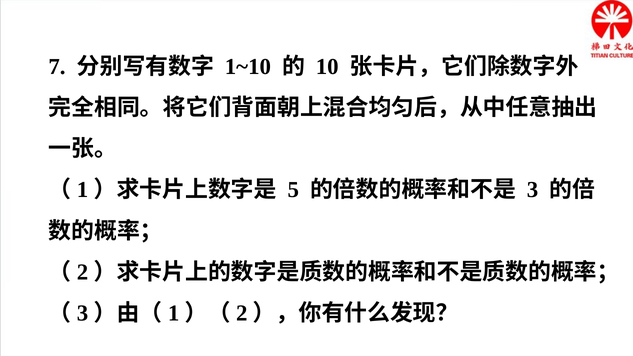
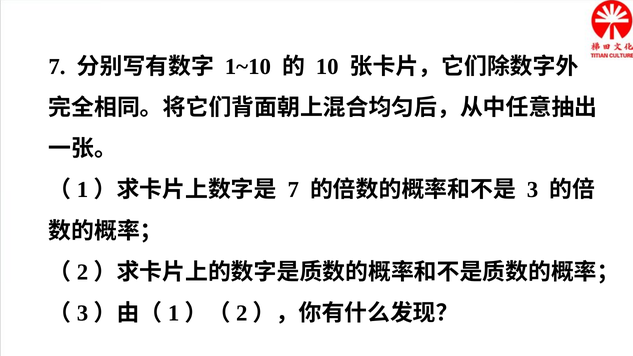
5 at (293, 190): 5 -> 7
